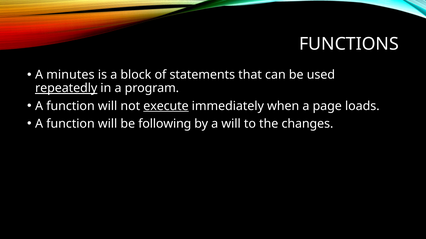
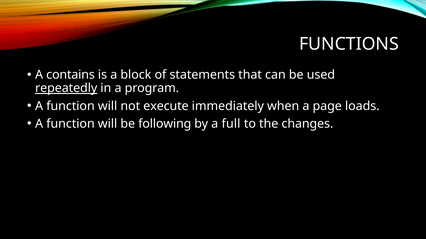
minutes: minutes -> contains
execute underline: present -> none
a will: will -> full
